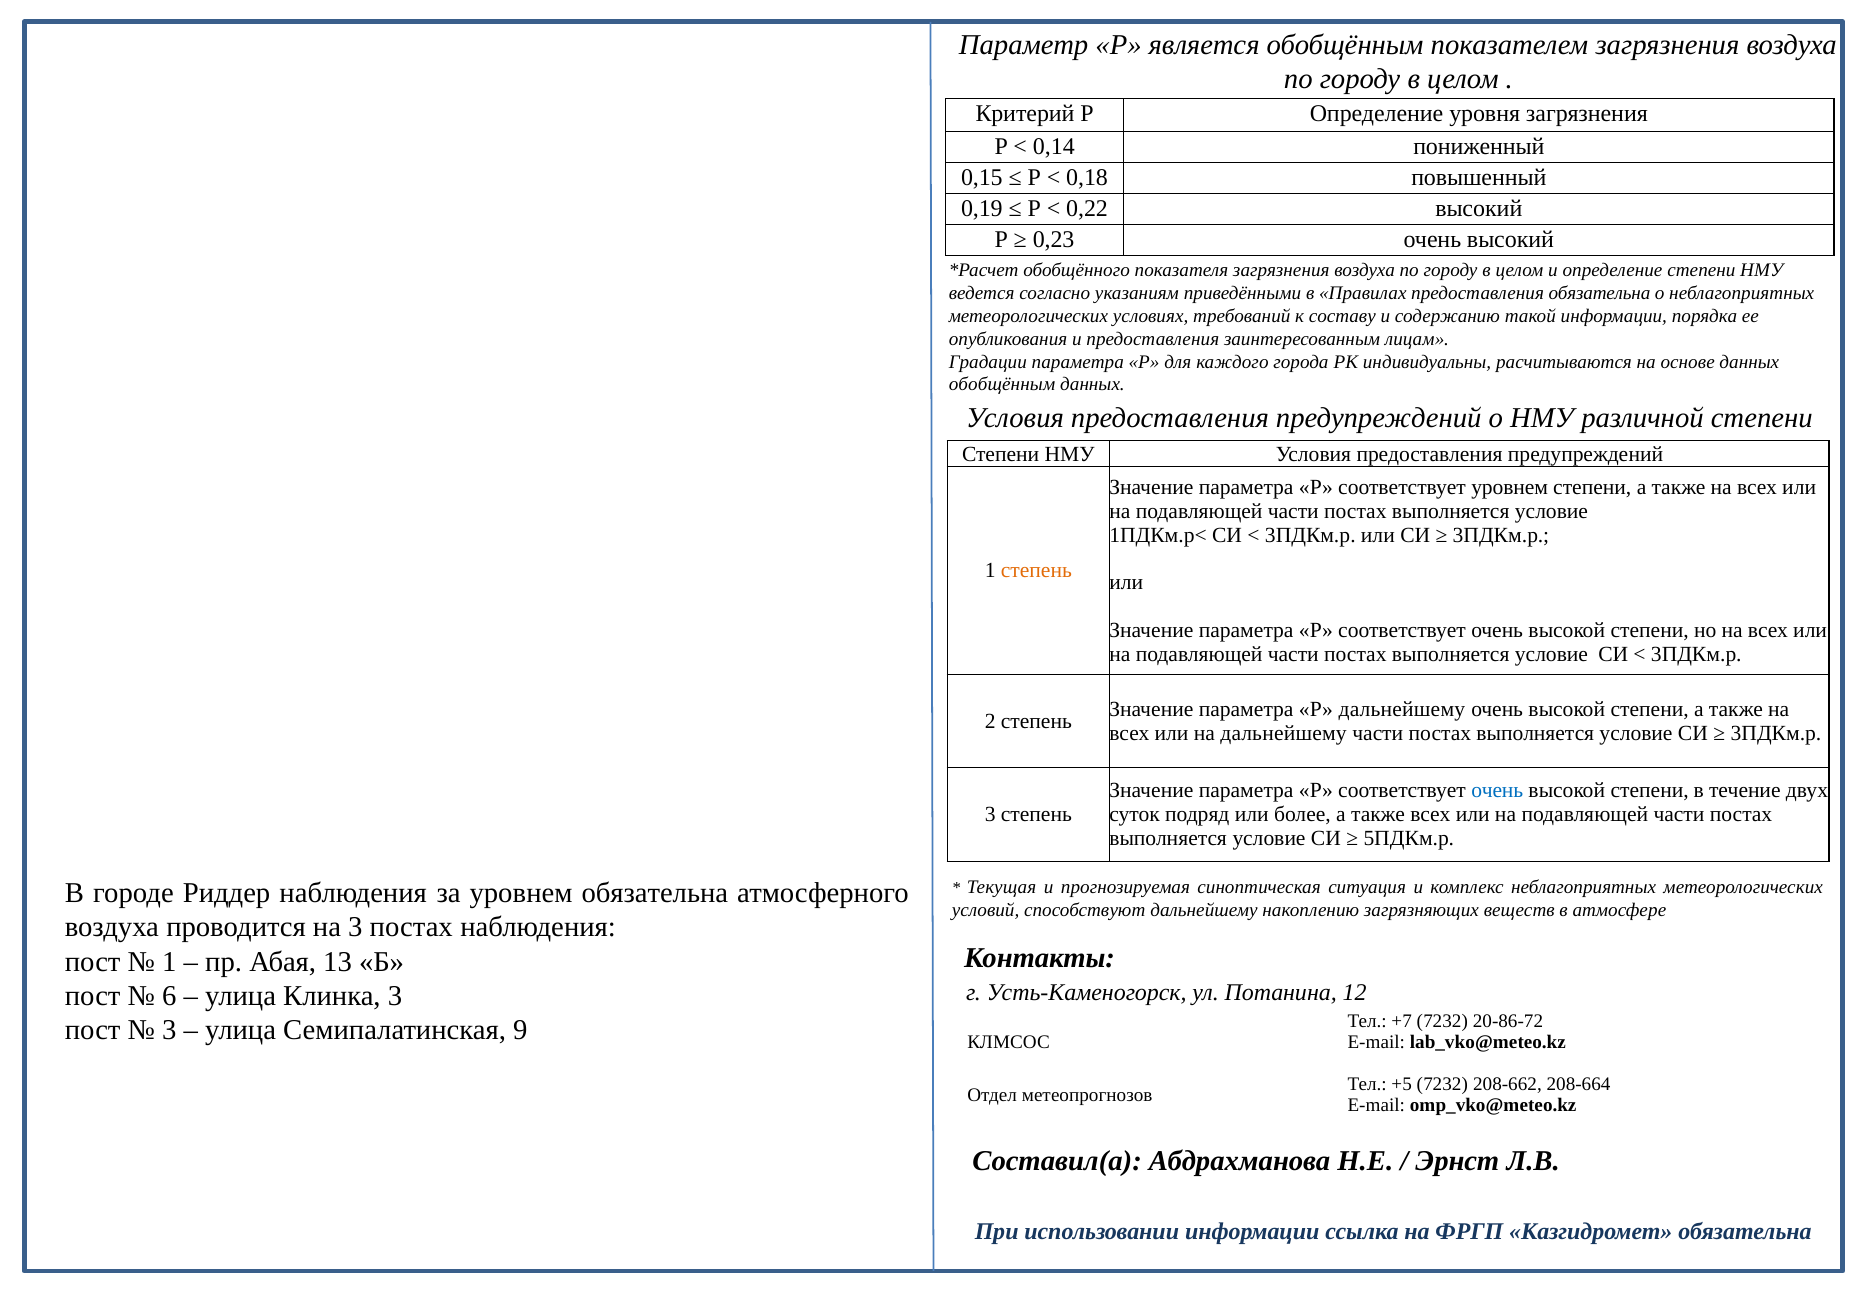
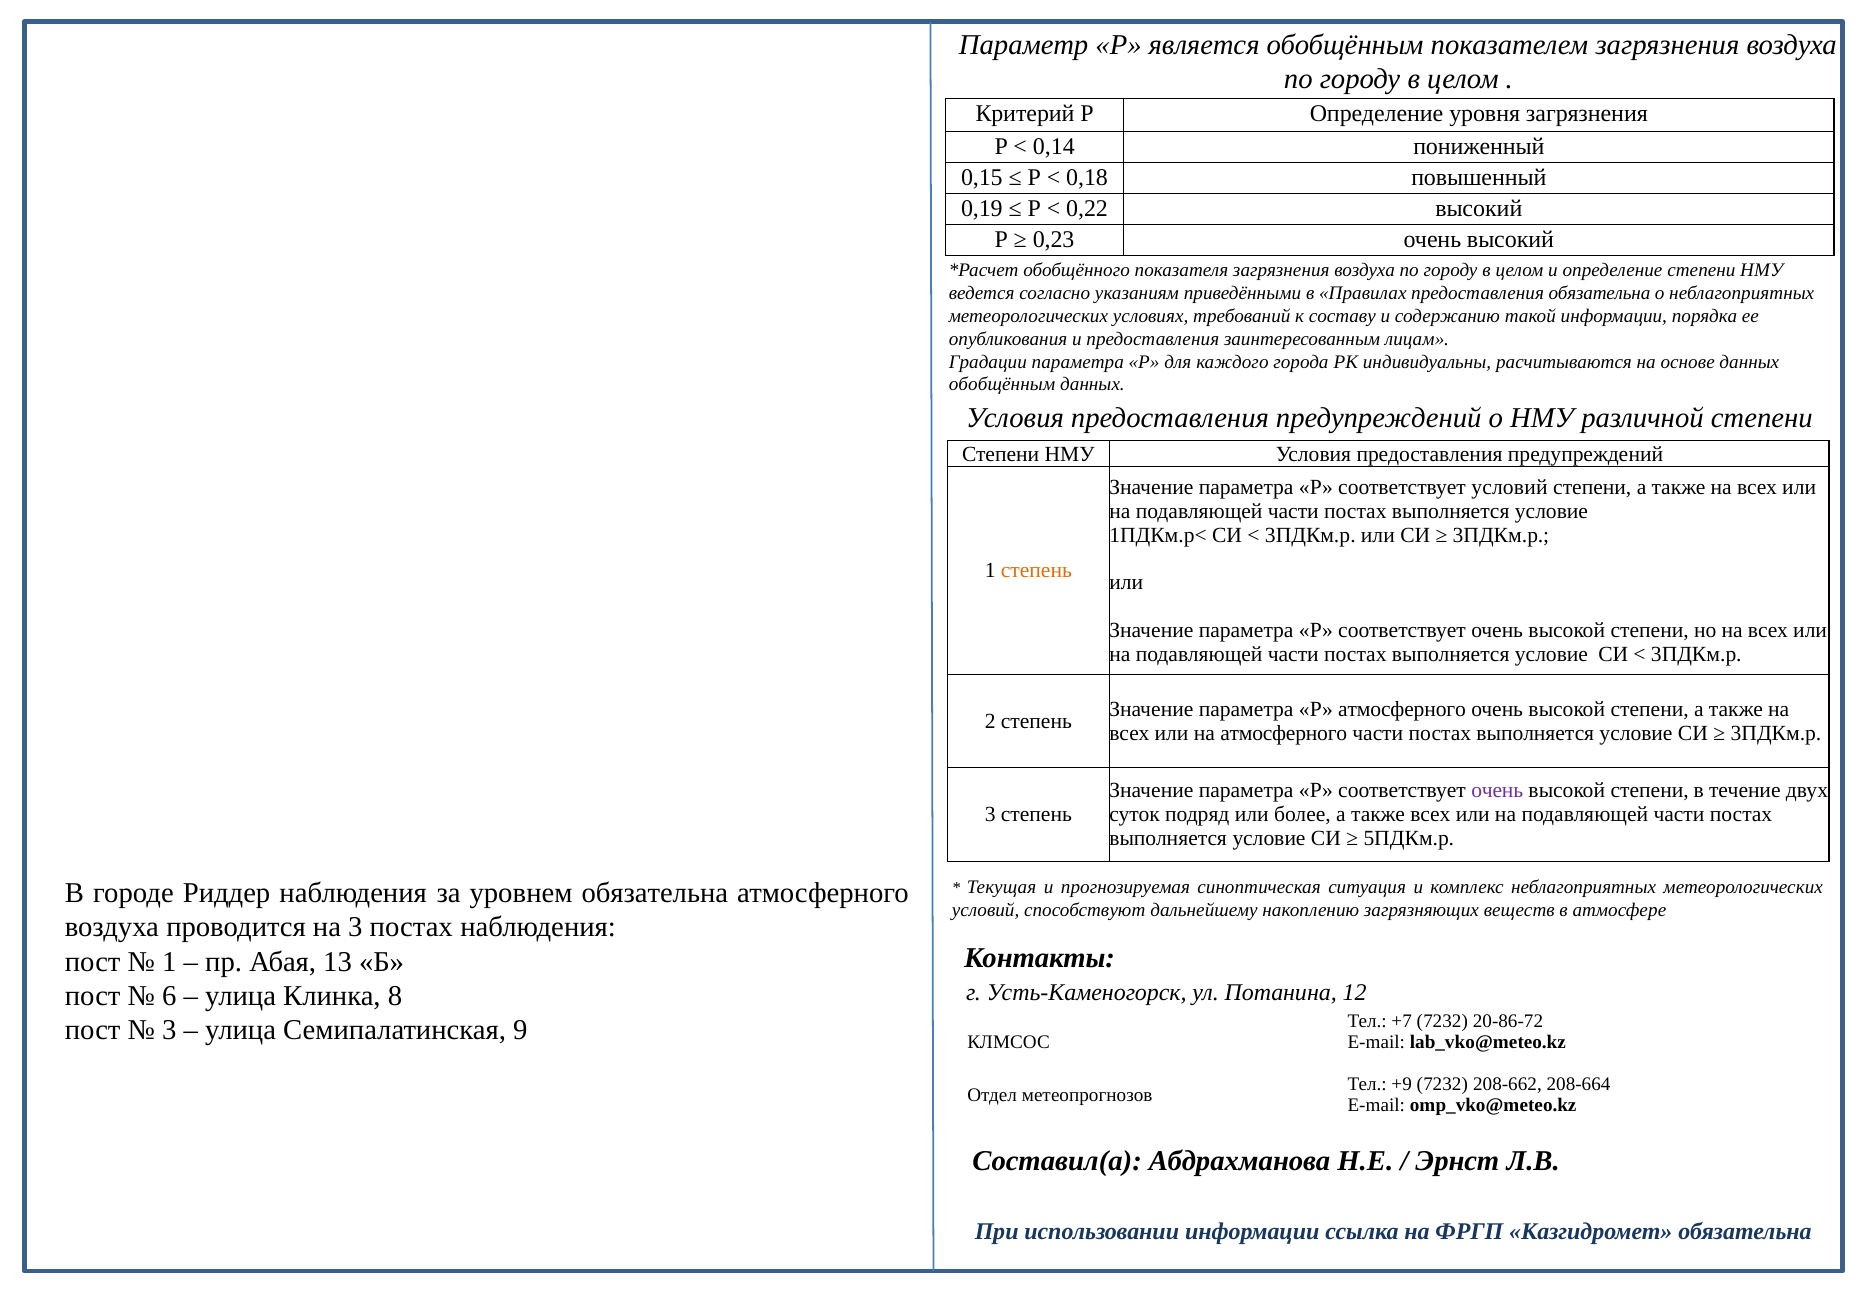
соответствует уровнем: уровнем -> условий
Р дальнейшему: дальнейшему -> атмосферного
на дальнейшему: дальнейшему -> атмосферного
очень at (1497, 790) colour: blue -> purple
Клинка 3: 3 -> 8
+5: +5 -> +9
